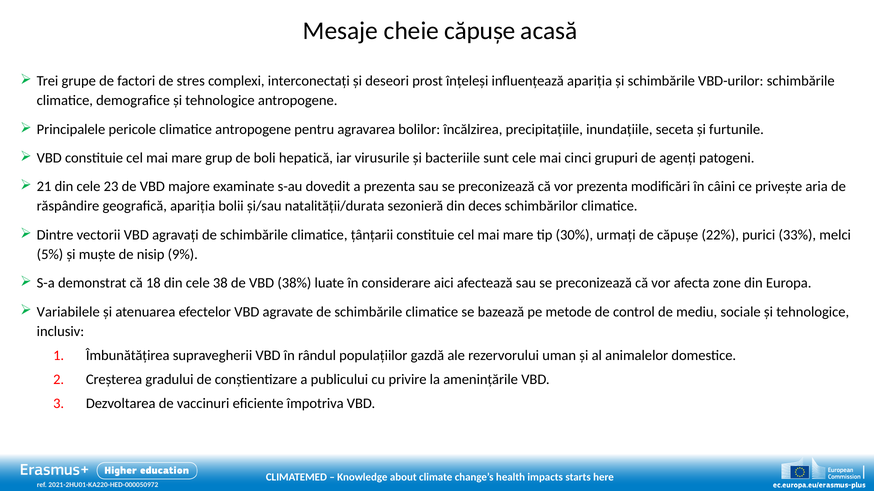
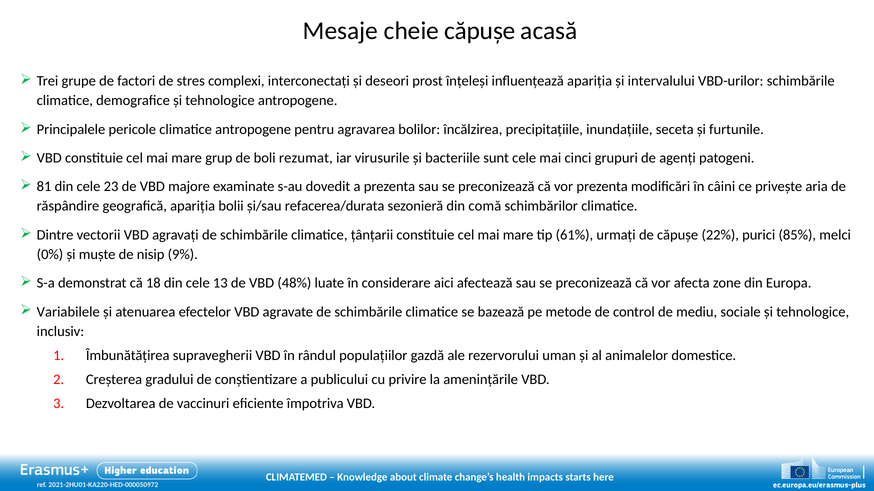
și schimbările: schimbările -> intervalului
hepatică: hepatică -> rezumat
21: 21 -> 81
natalității/durata: natalității/durata -> refacerea/durata
deces: deces -> comă
30%: 30% -> 61%
33%: 33% -> 85%
5%: 5% -> 0%
38: 38 -> 13
38%: 38% -> 48%
